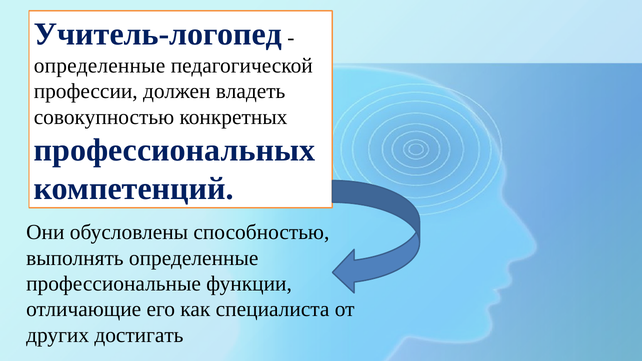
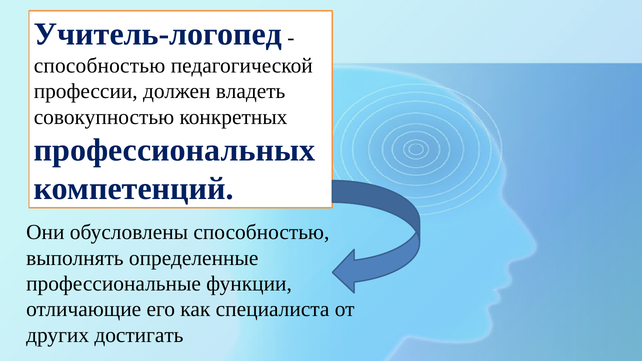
определенные at (100, 66): определенные -> способностью
